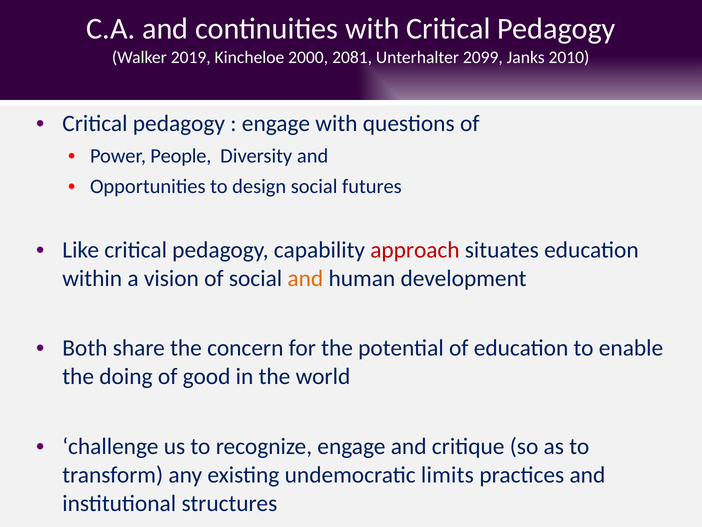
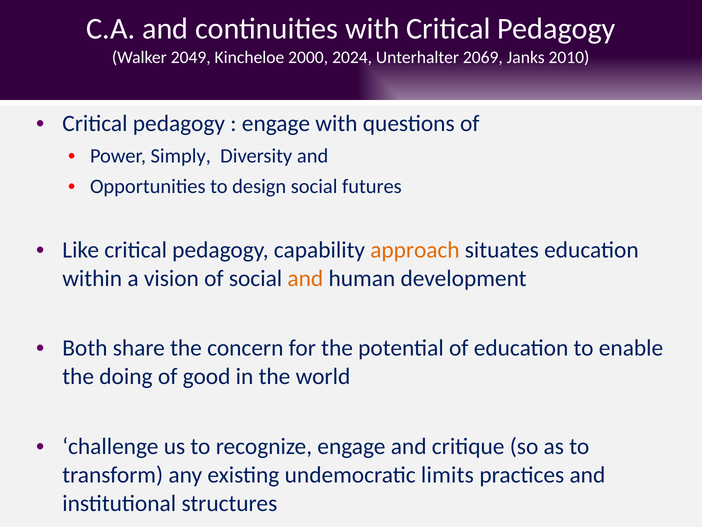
2019: 2019 -> 2049
2081: 2081 -> 2024
2099: 2099 -> 2069
People: People -> Simply
approach colour: red -> orange
